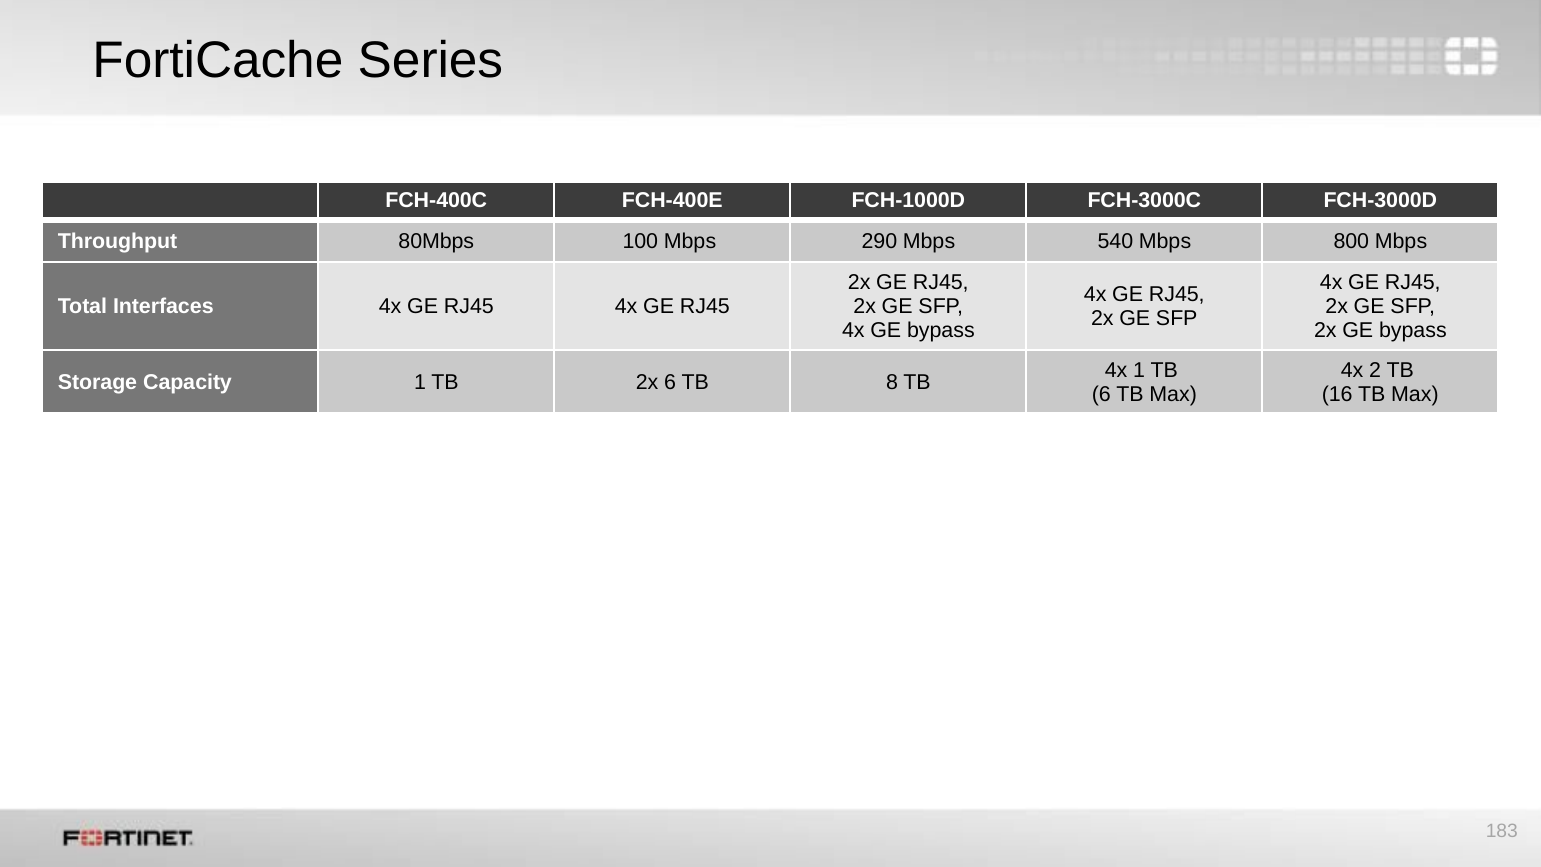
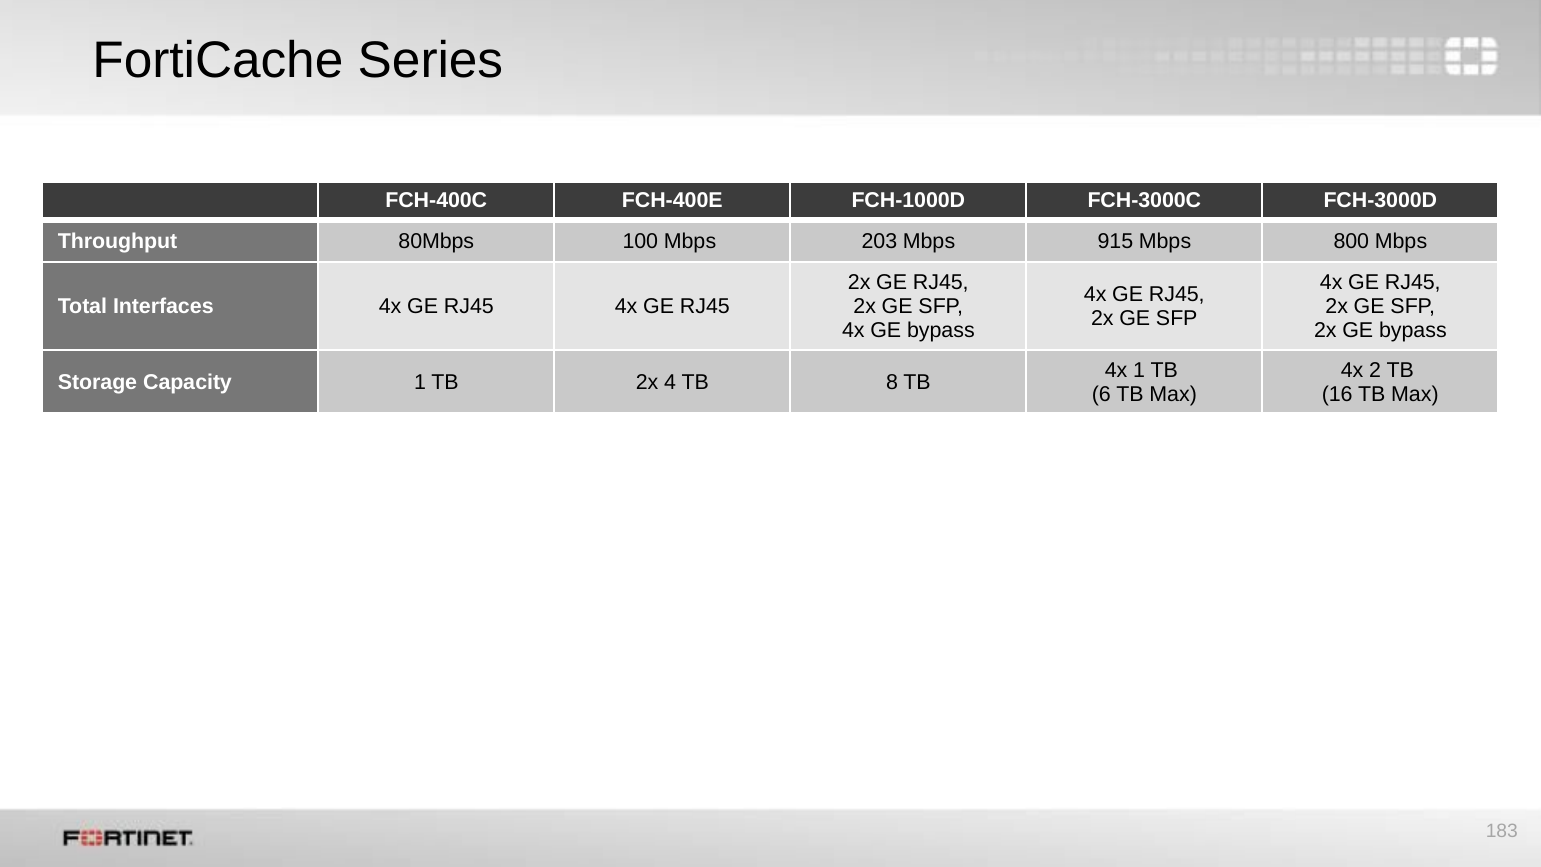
290: 290 -> 203
540: 540 -> 915
2x 6: 6 -> 4
